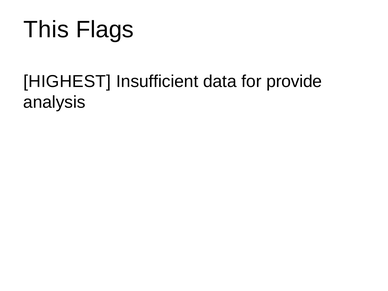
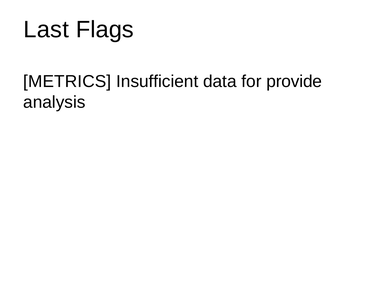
This: This -> Last
HIGHEST: HIGHEST -> METRICS
